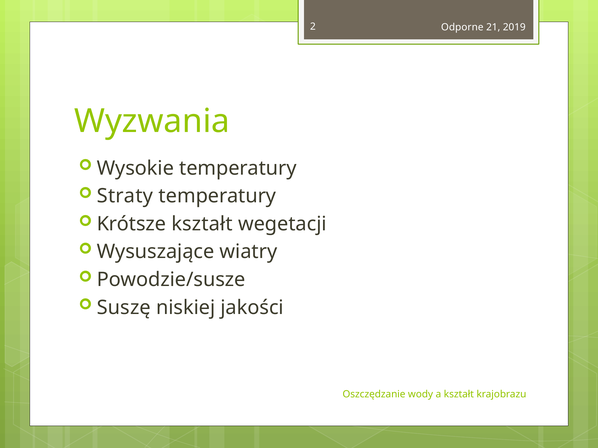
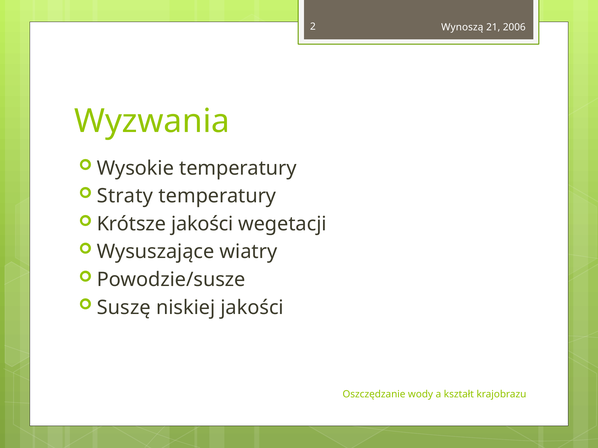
Odporne: Odporne -> Wynoszą
2019: 2019 -> 2006
Krótsze kształt: kształt -> jakości
